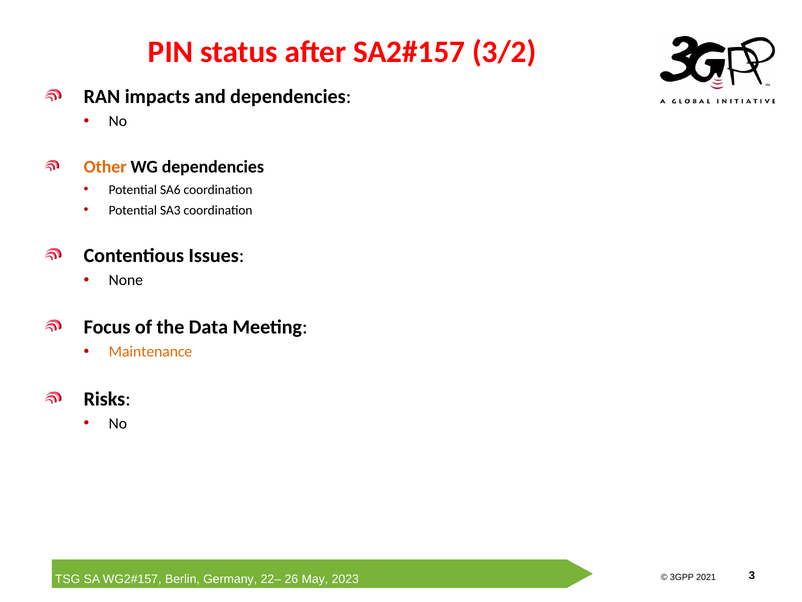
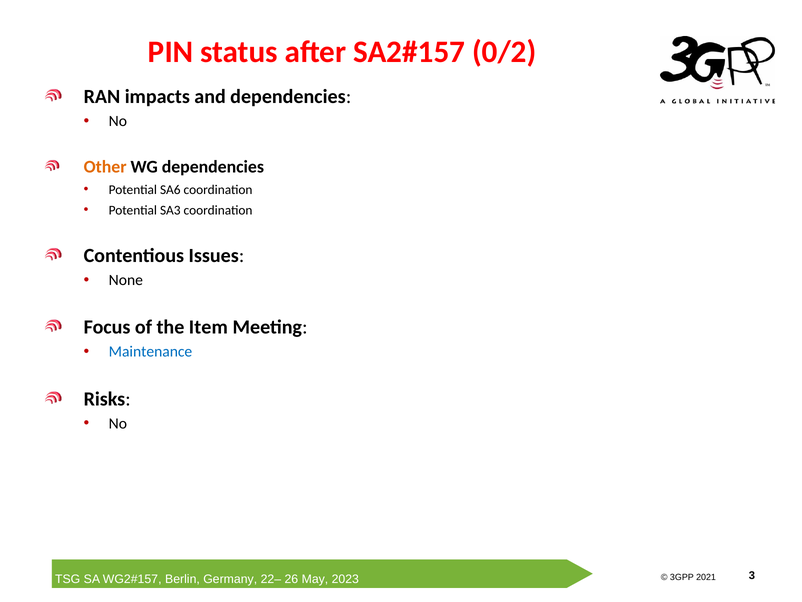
3/2: 3/2 -> 0/2
Data: Data -> Item
Maintenance colour: orange -> blue
